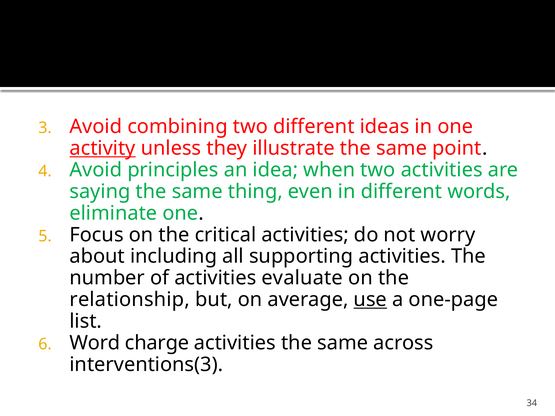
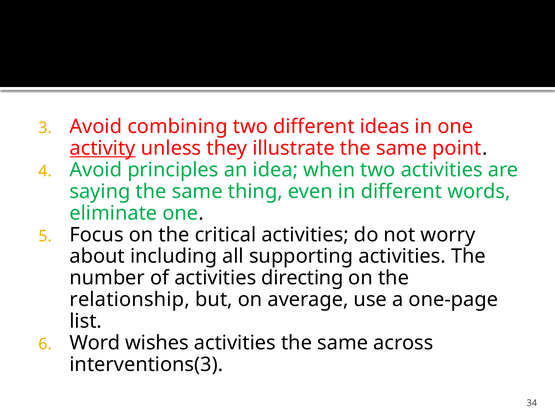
evaluate: evaluate -> directing
use underline: present -> none
charge: charge -> wishes
